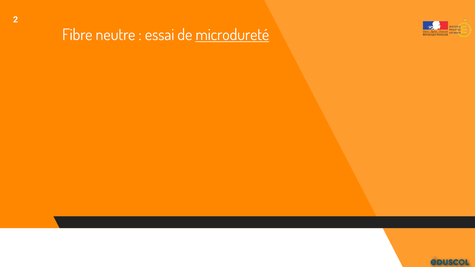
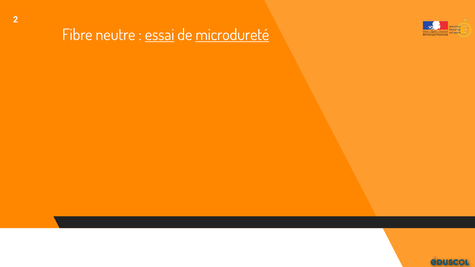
essai underline: none -> present
